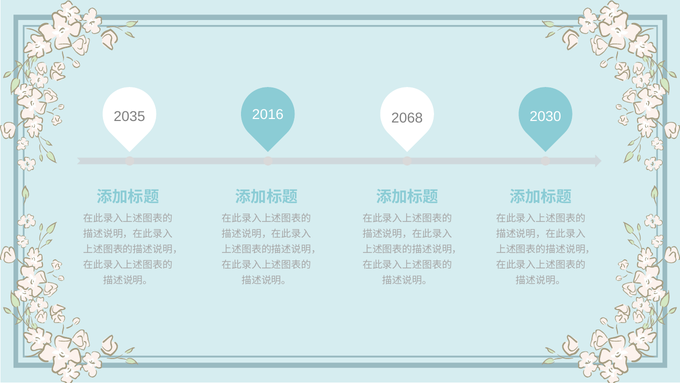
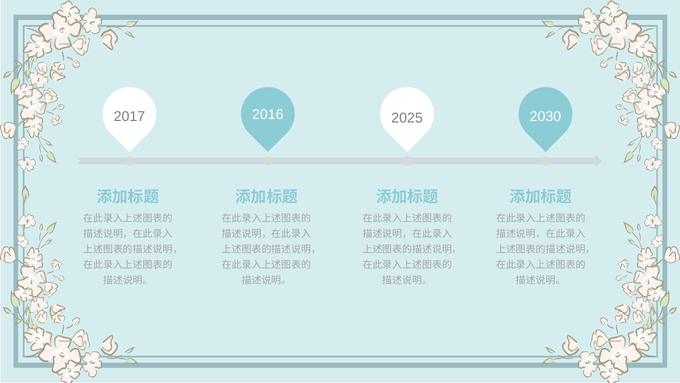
2035: 2035 -> 2017
2068: 2068 -> 2025
